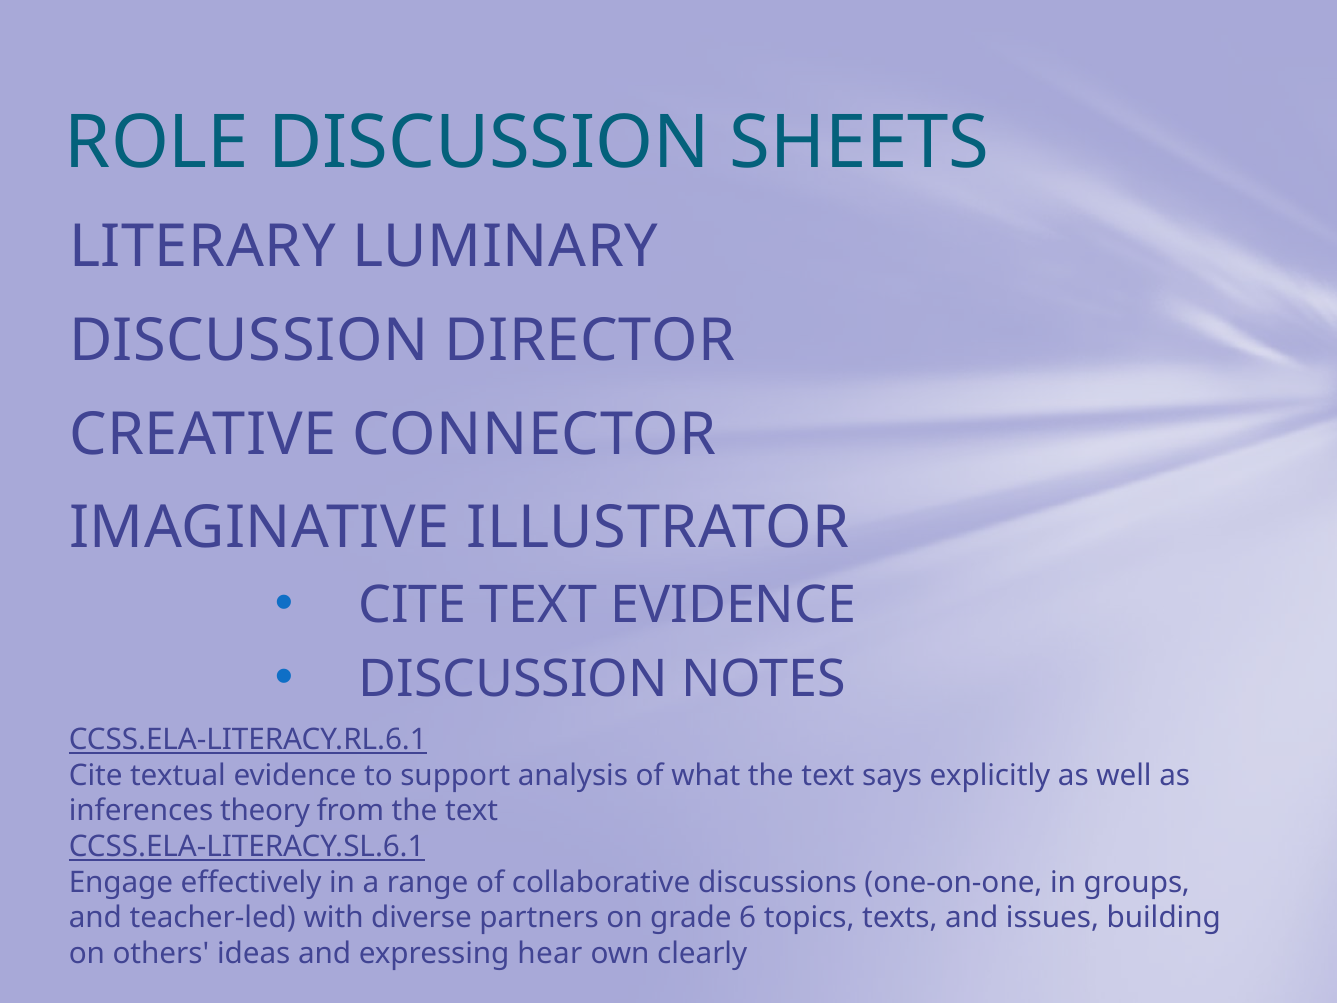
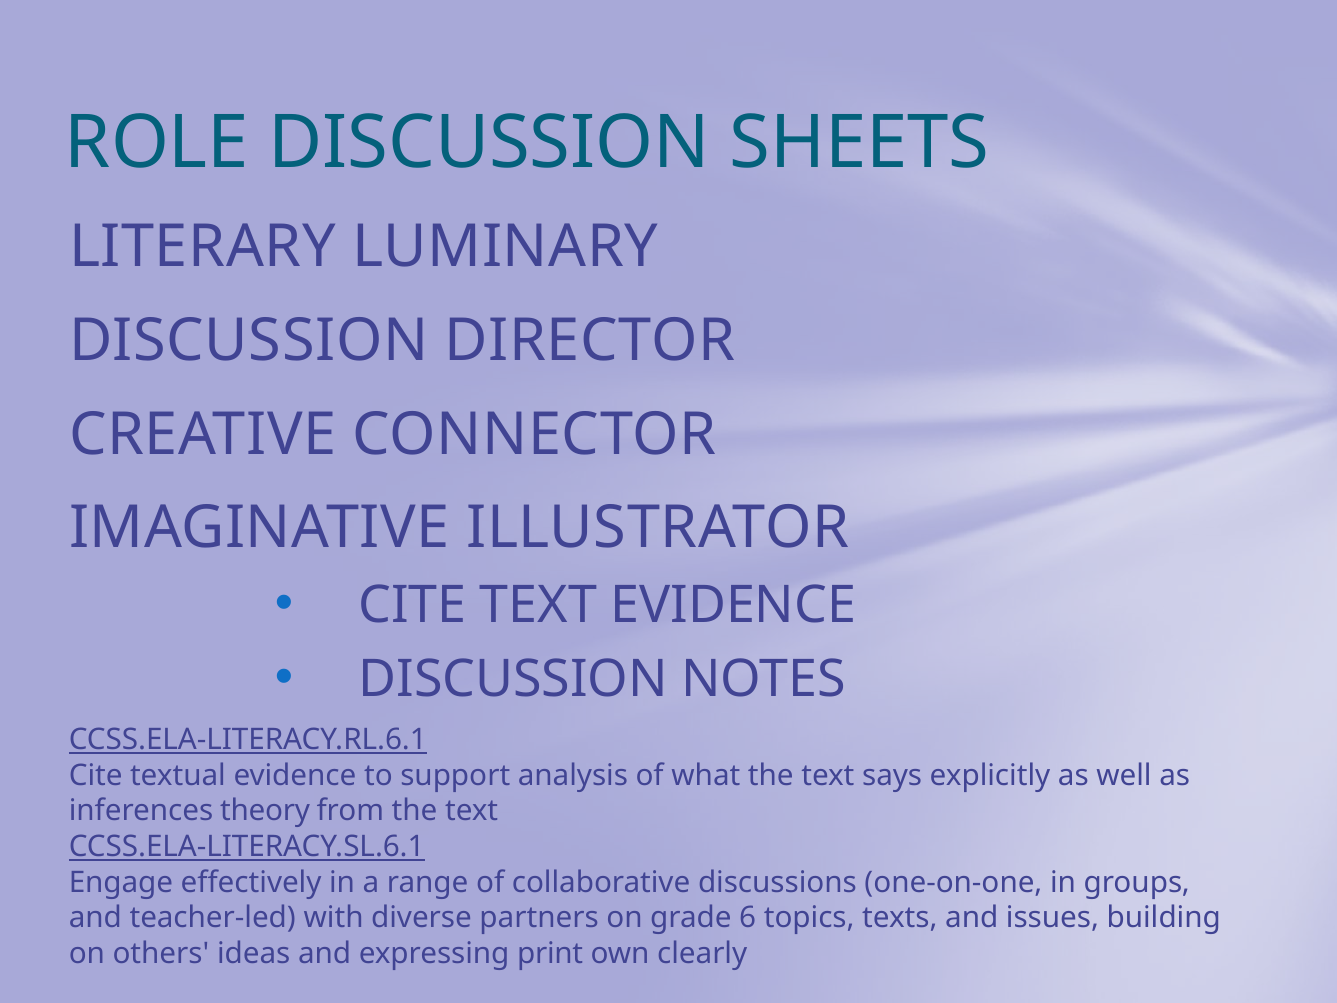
hear: hear -> print
